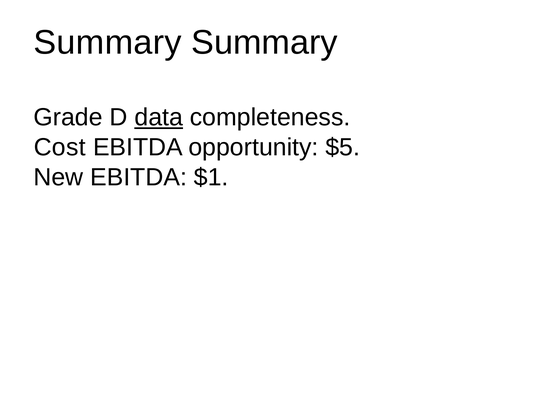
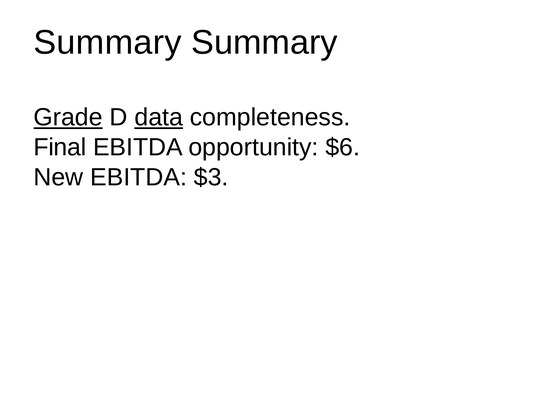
Grade underline: none -> present
Cost: Cost -> Final
$5: $5 -> $6
$1: $1 -> $3
